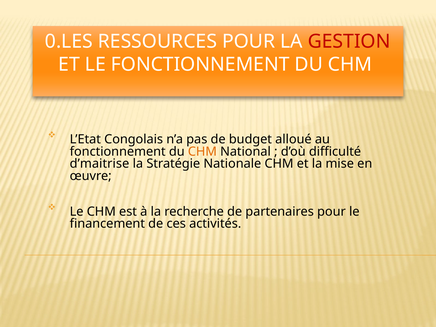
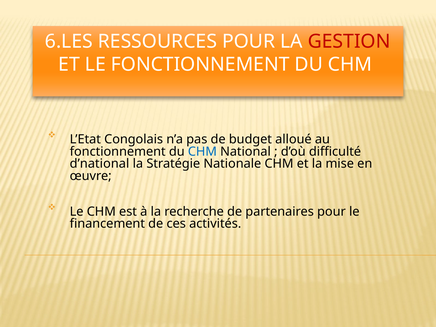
0.LES: 0.LES -> 6.LES
CHM at (202, 152) colour: orange -> blue
d’maitrise: d’maitrise -> d’national
